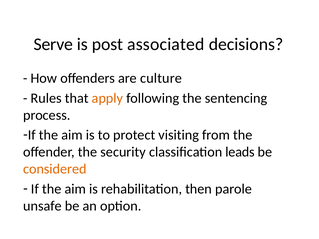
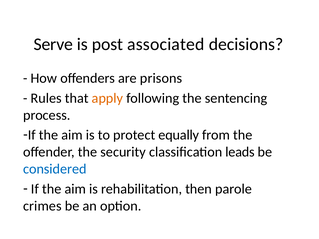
culture: culture -> prisons
visiting: visiting -> equally
considered colour: orange -> blue
unsafe: unsafe -> crimes
